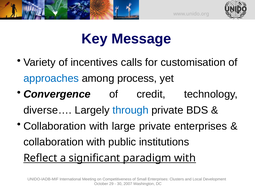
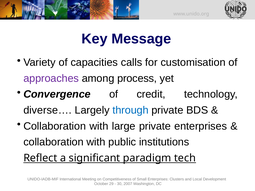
incentives: incentives -> capacities
approaches colour: blue -> purple
paradigm with: with -> tech
